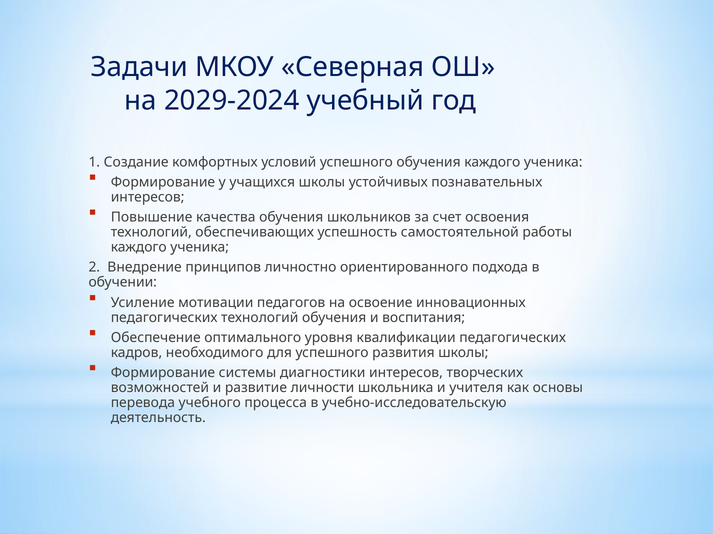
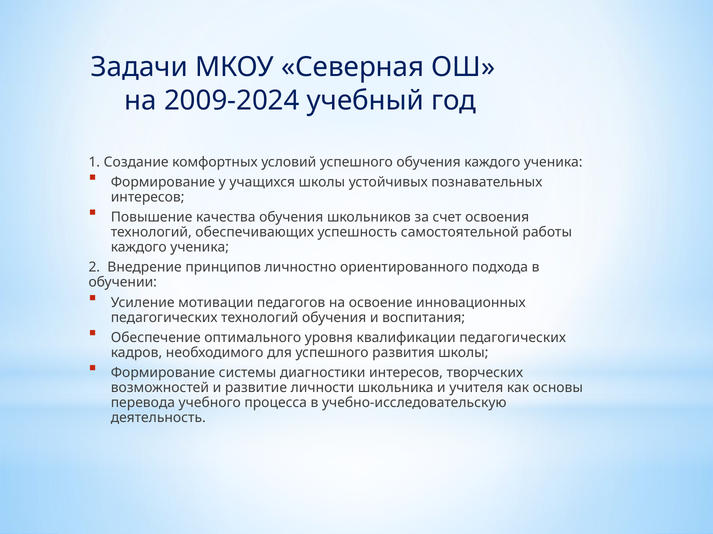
2029-2024: 2029-2024 -> 2009-2024
